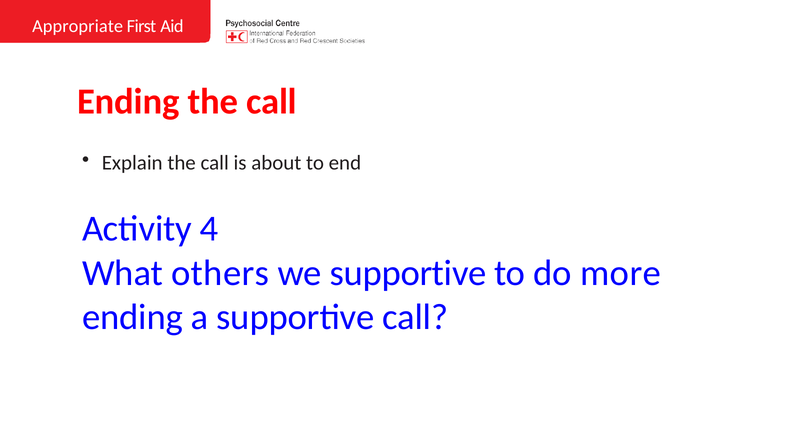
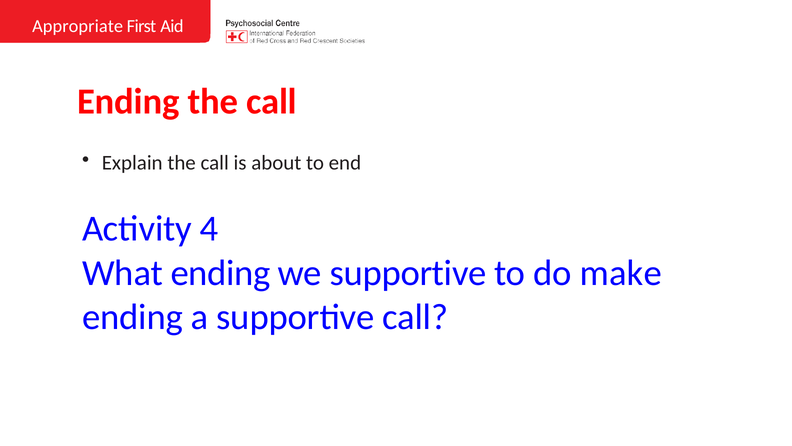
What others: others -> ending
more: more -> make
